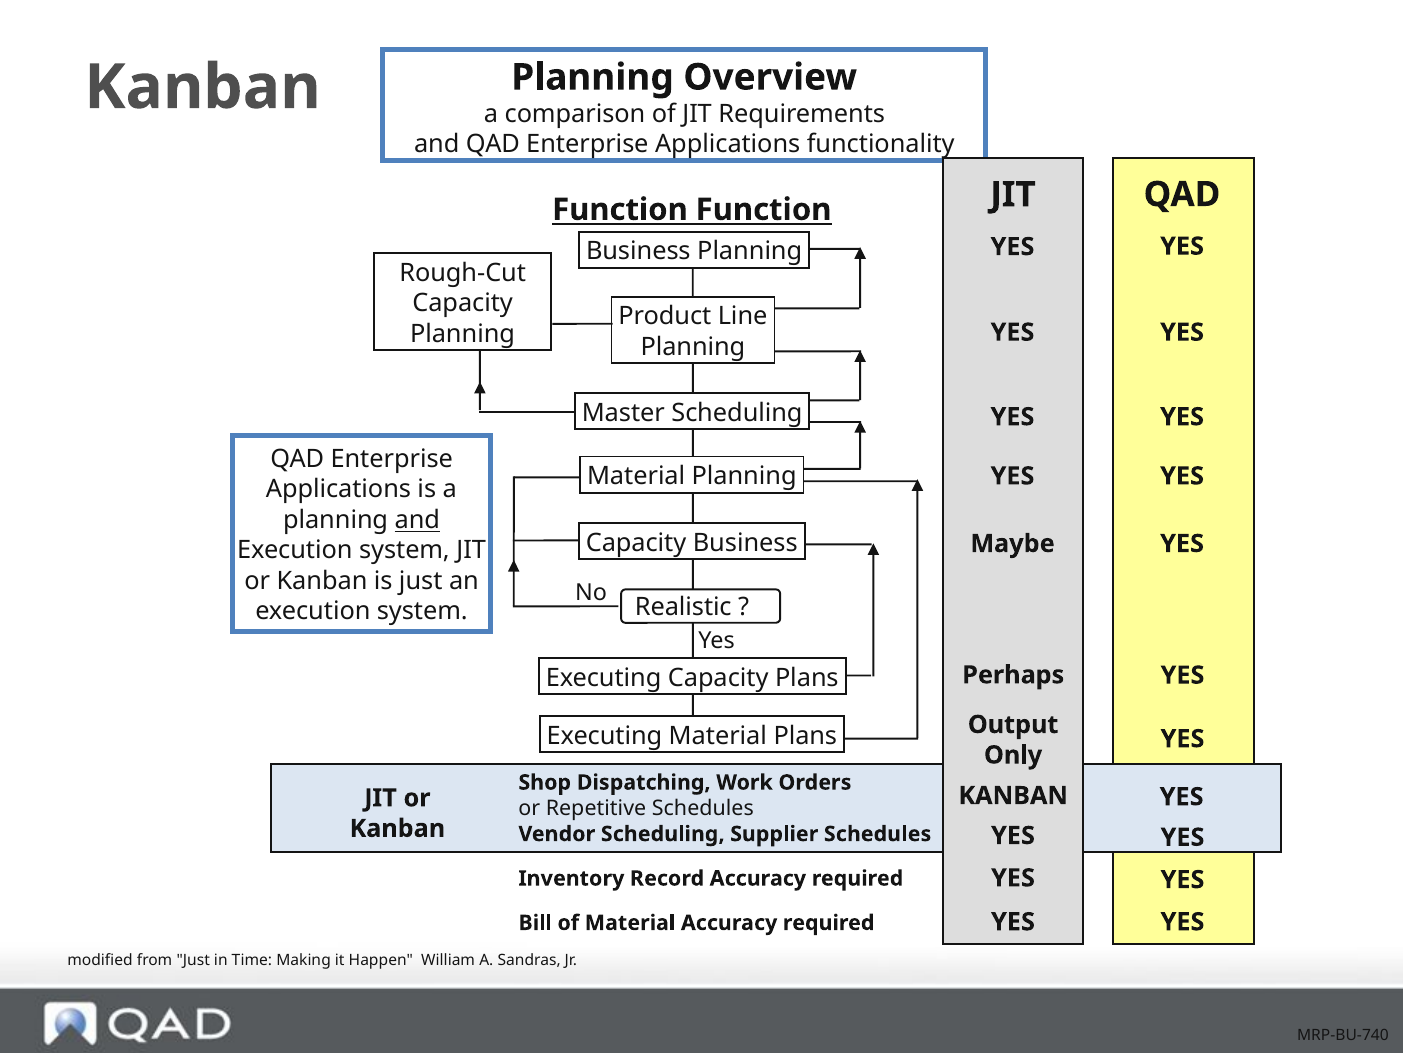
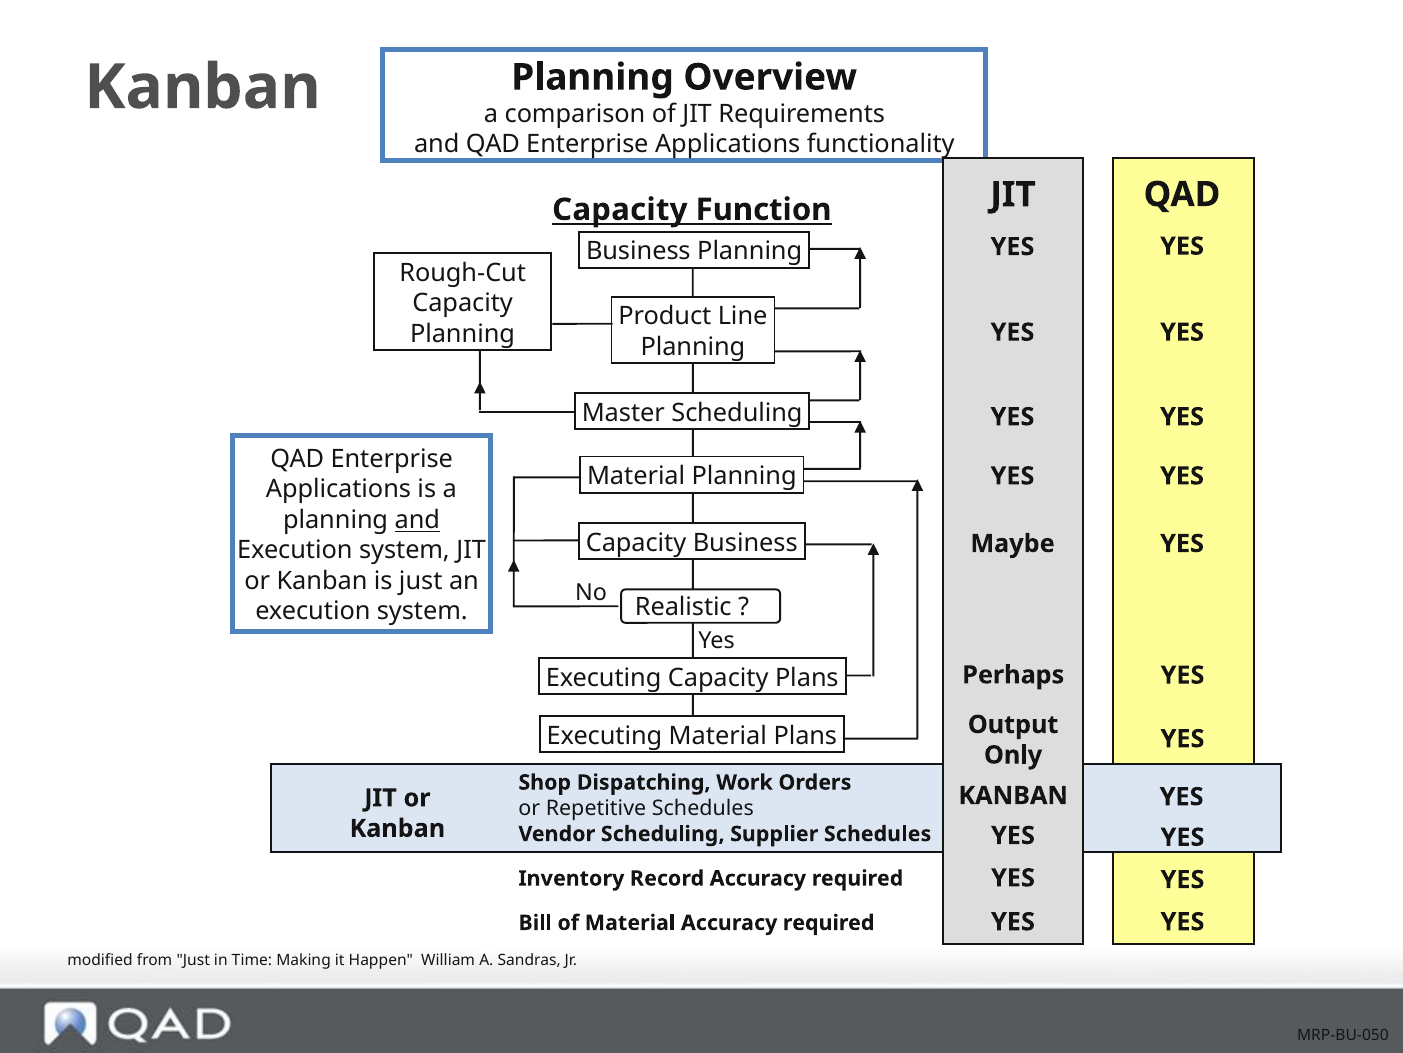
Function at (620, 210): Function -> Capacity
MRP-BU-740: MRP-BU-740 -> MRP-BU-050
